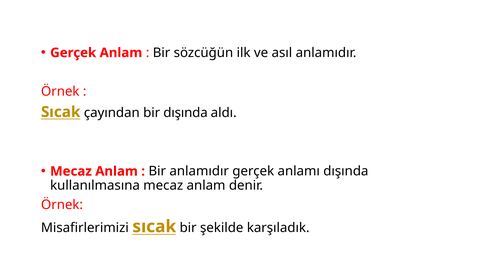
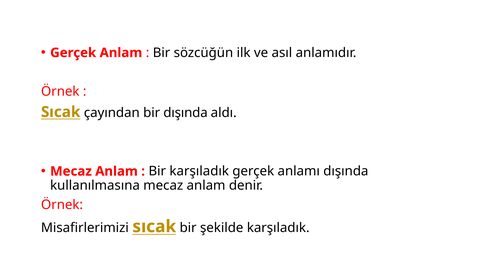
Bir anlamıdır: anlamıdır -> karşıladık
